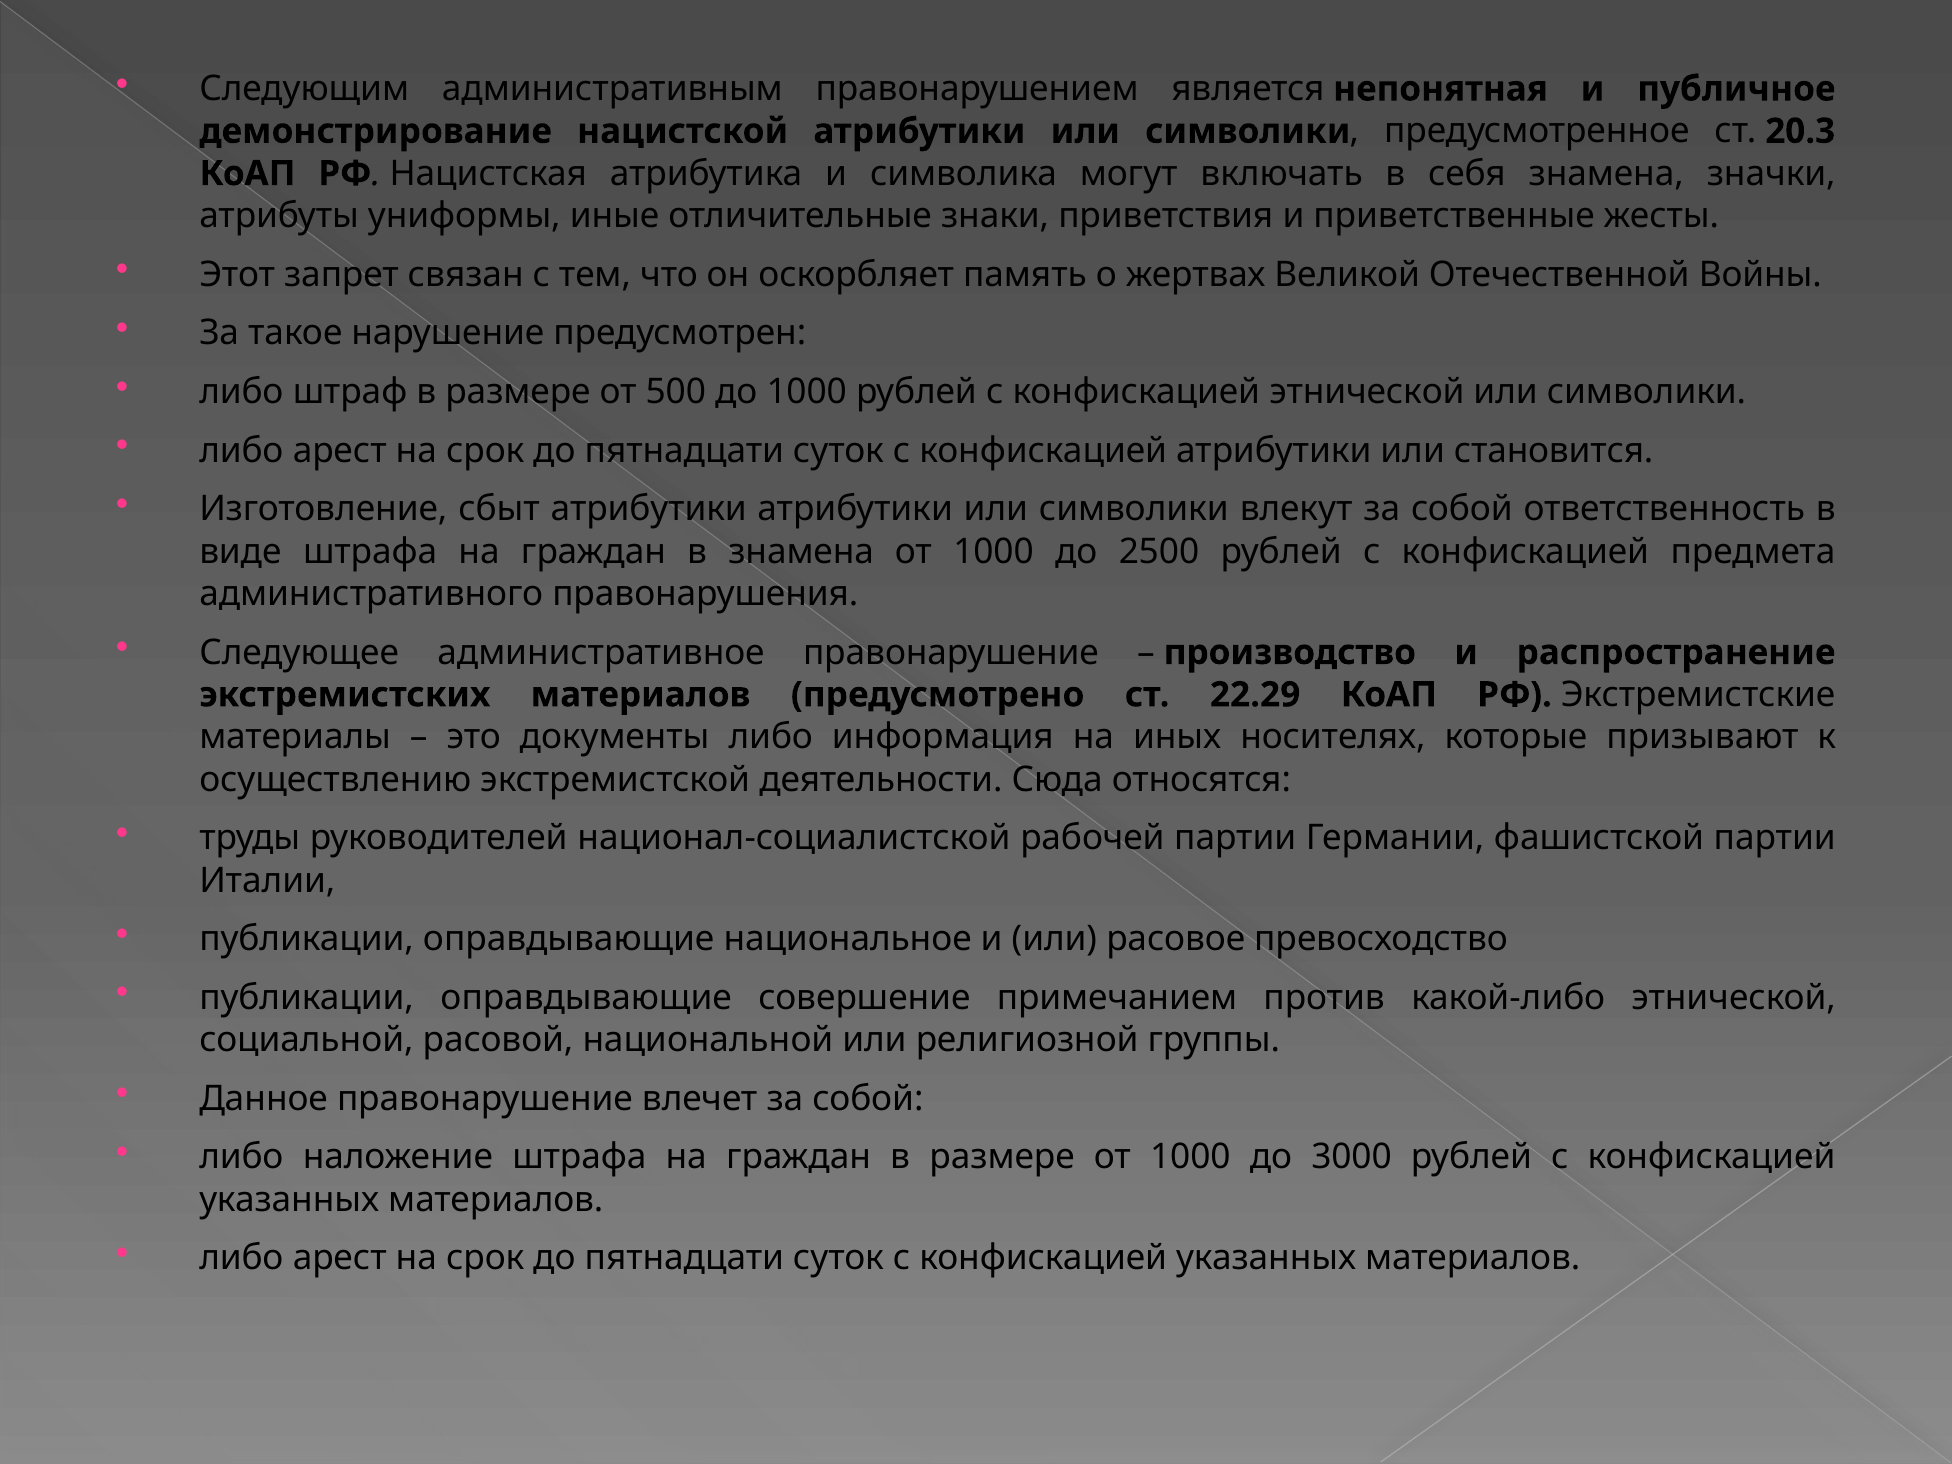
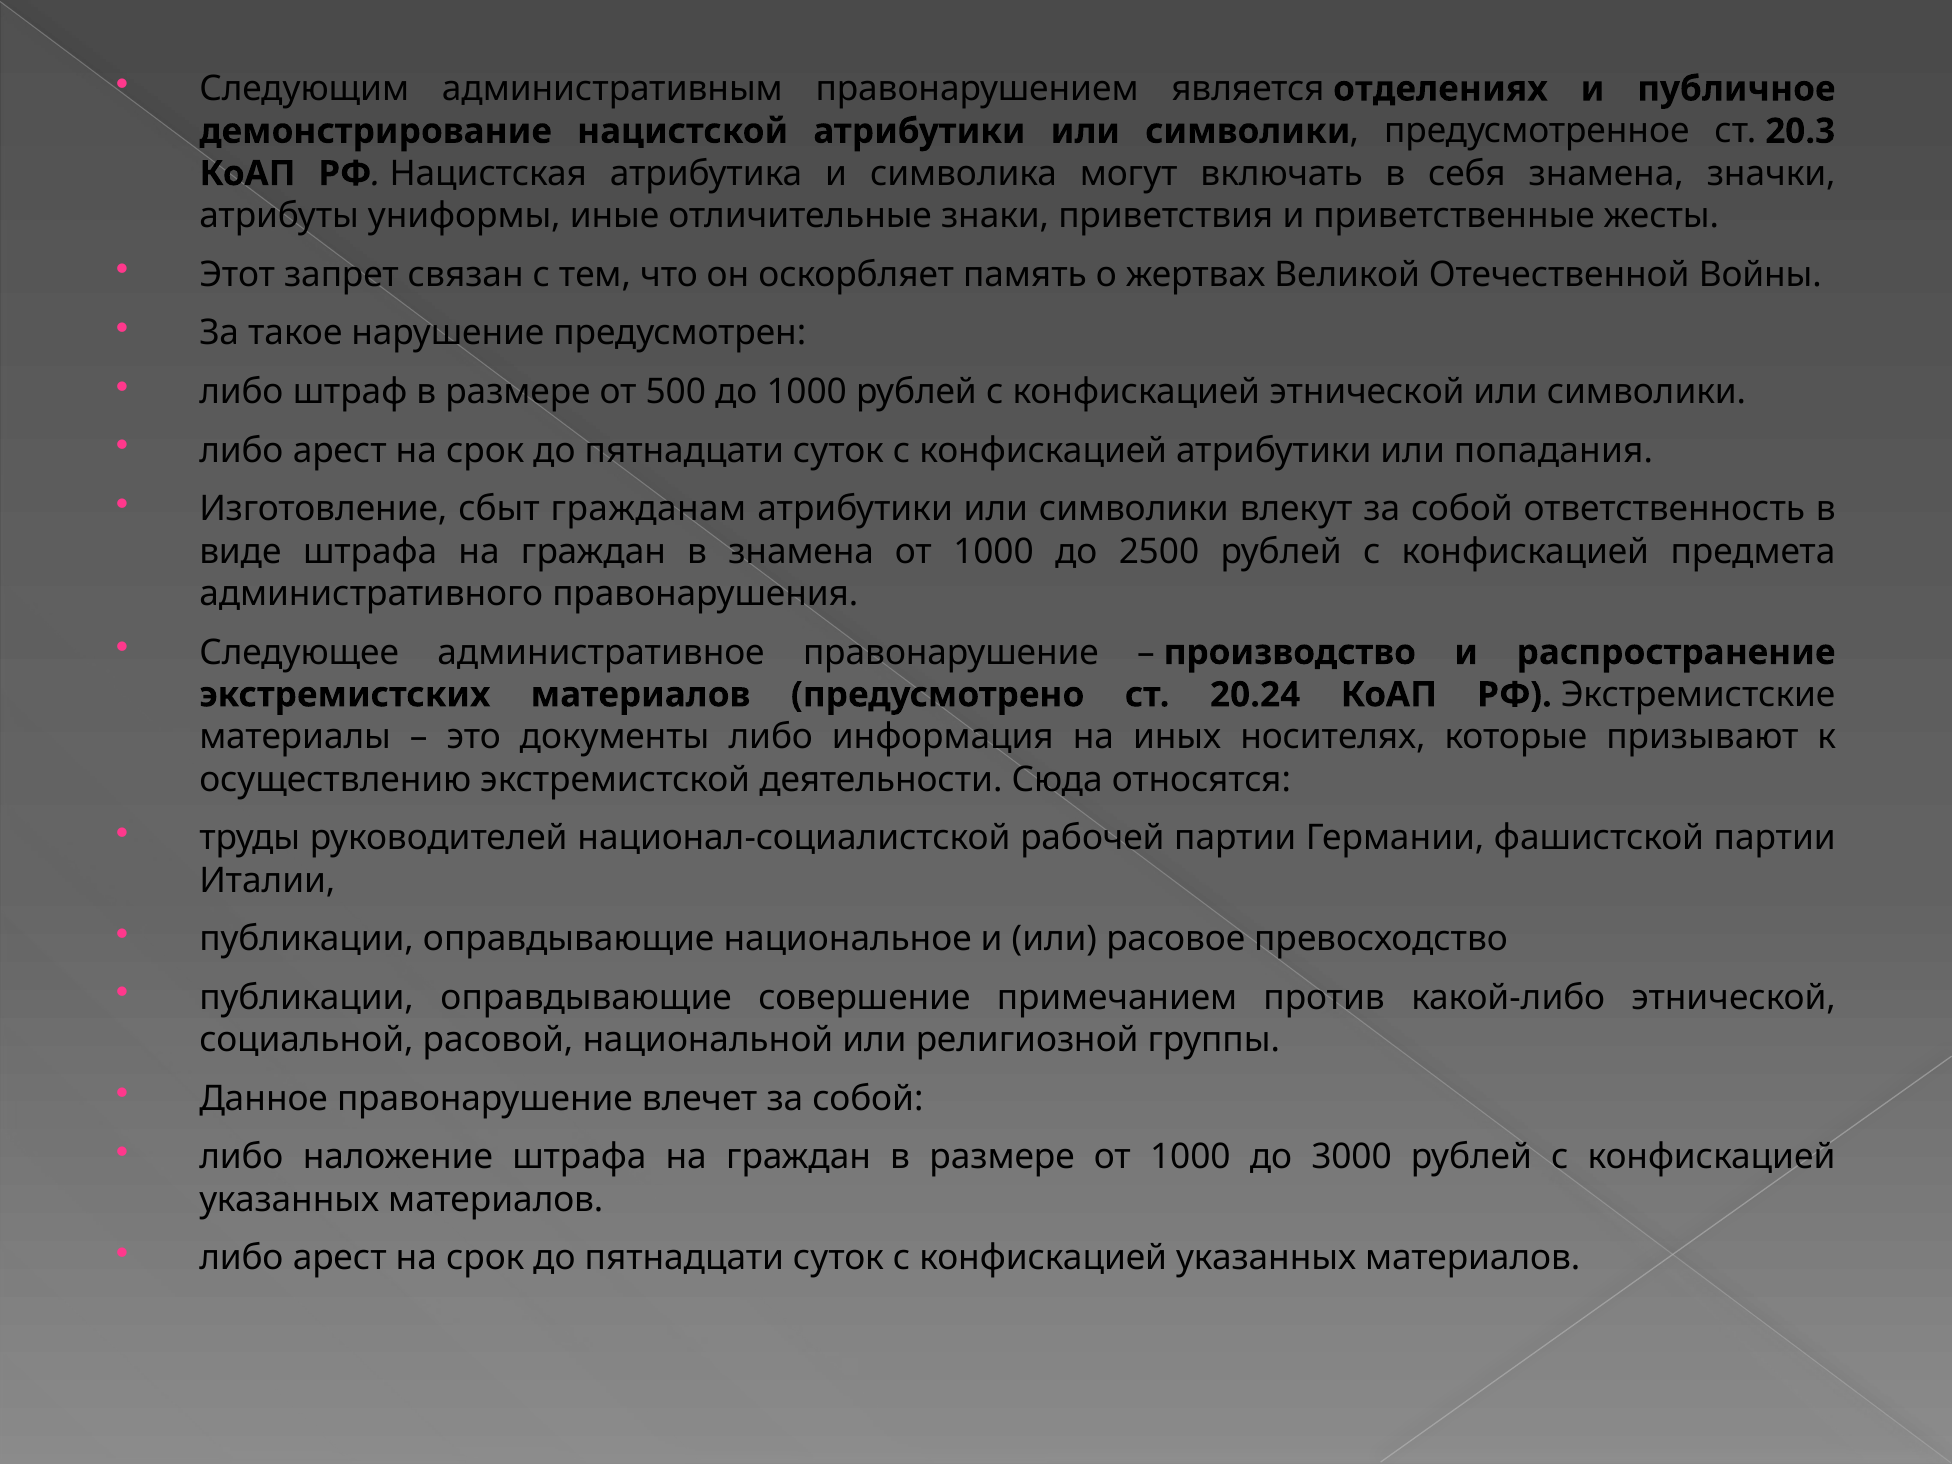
непонятная: непонятная -> отделениях
становится: становится -> попадания
сбыт атрибутики: атрибутики -> гражданам
22.29: 22.29 -> 20.24
